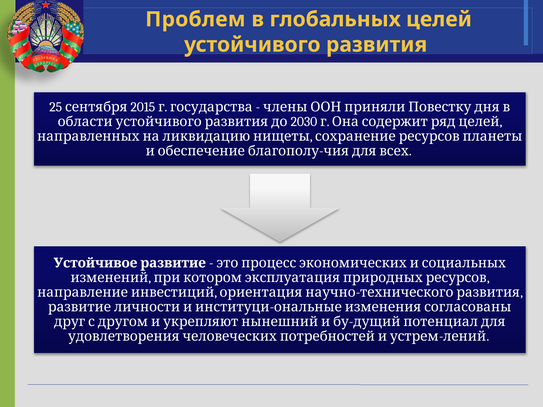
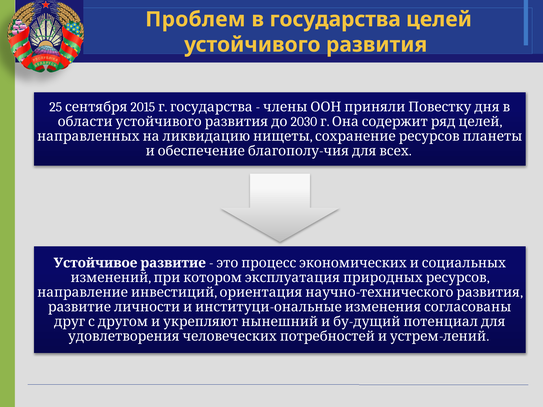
в глобальных: глобальных -> государства
